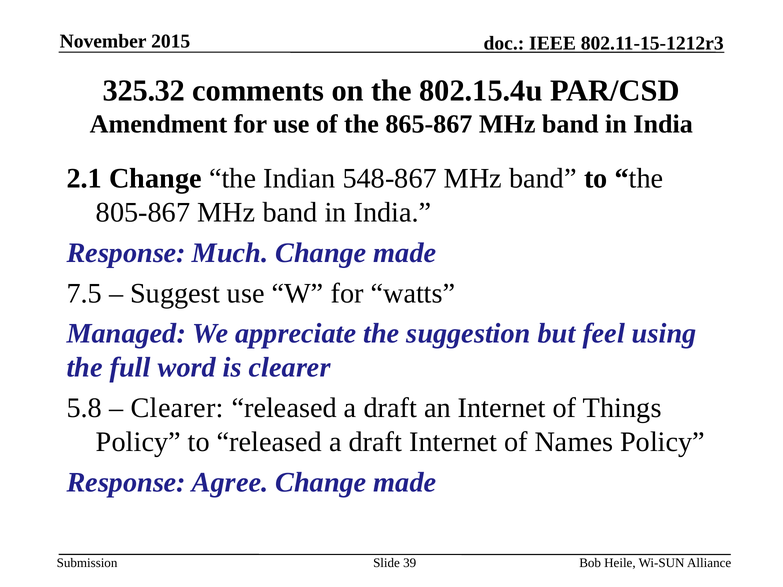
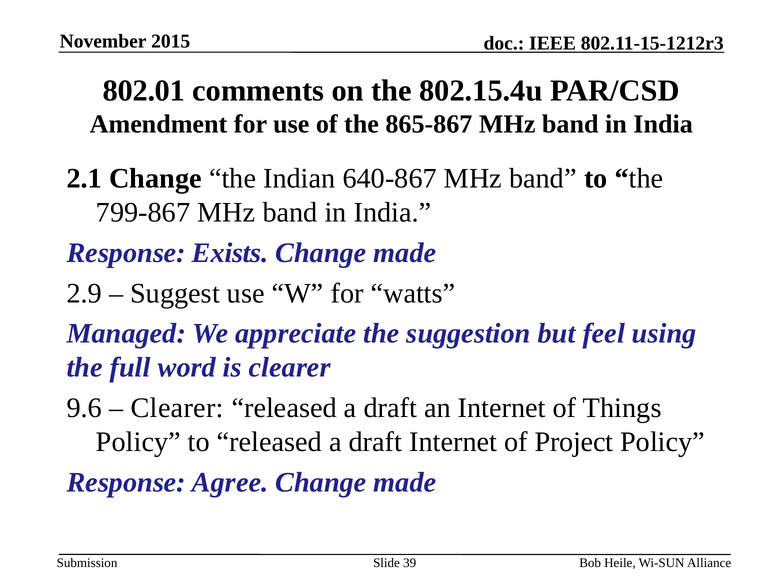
325.32: 325.32 -> 802.01
548-867: 548-867 -> 640-867
805-867: 805-867 -> 799-867
Much: Much -> Exists
7.5: 7.5 -> 2.9
5.8: 5.8 -> 9.6
Names: Names -> Project
